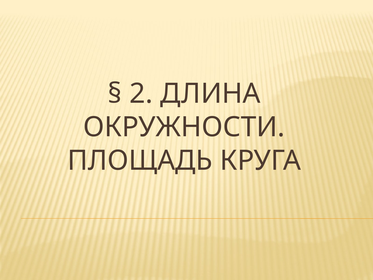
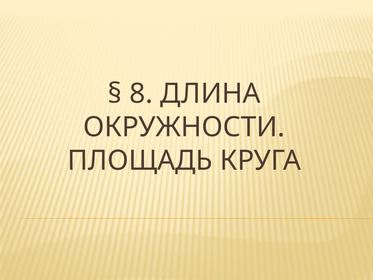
2: 2 -> 8
